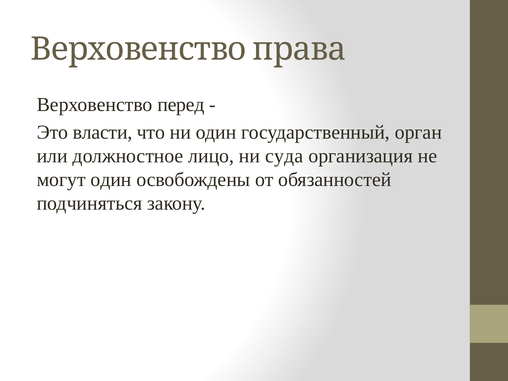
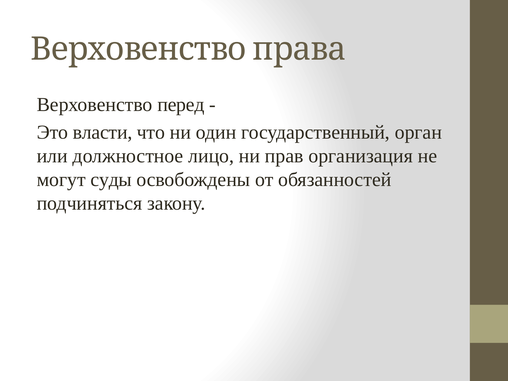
суда: суда -> прав
могут один: один -> суды
